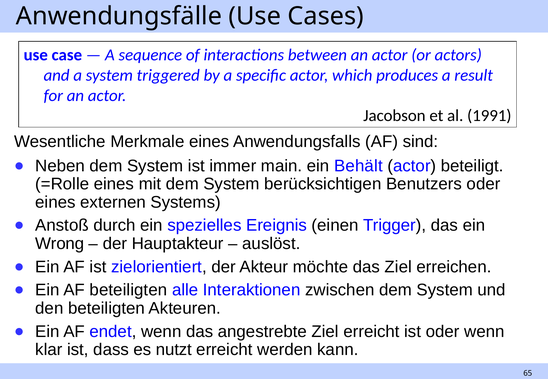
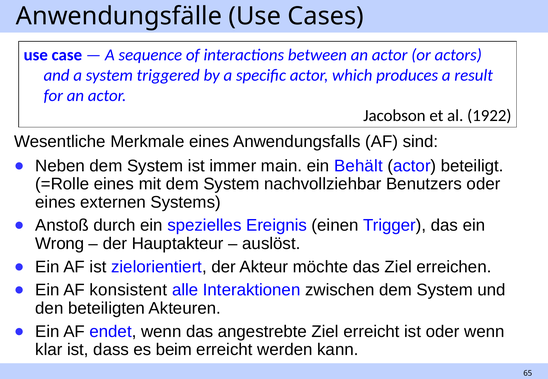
1991: 1991 -> 1922
berücksichtigen: berücksichtigen -> nachvollziehbar
AF beteiligten: beteiligten -> konsistent
nutzt: nutzt -> beim
